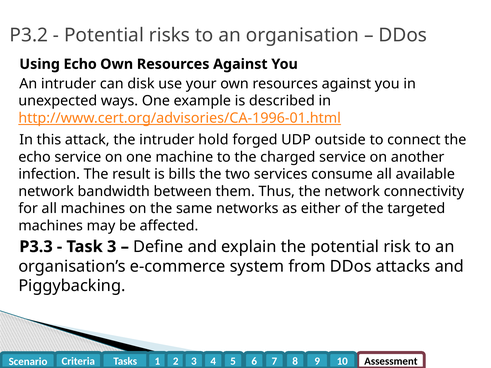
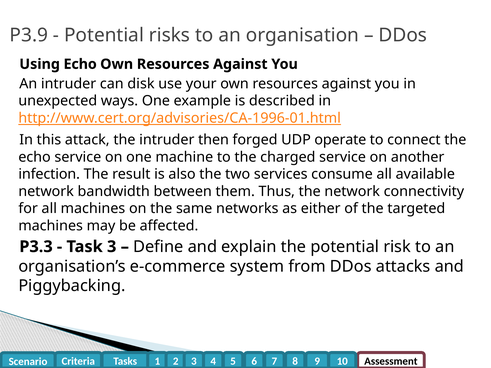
P3.2: P3.2 -> P3.9
hold: hold -> then
outside: outside -> operate
bills: bills -> also
